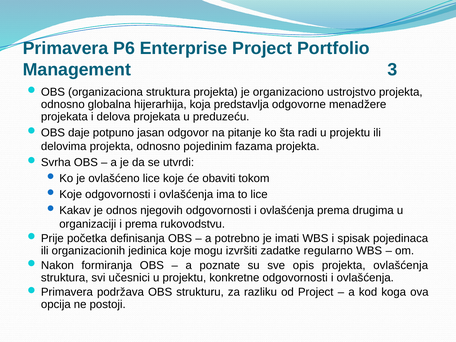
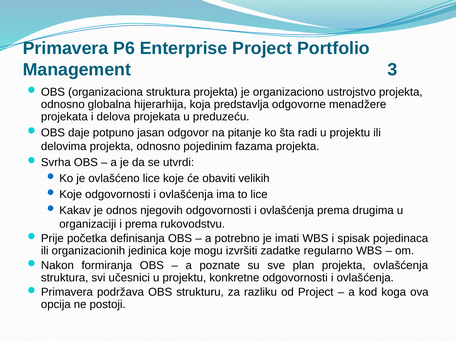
tokom: tokom -> velikih
opis: opis -> plan
